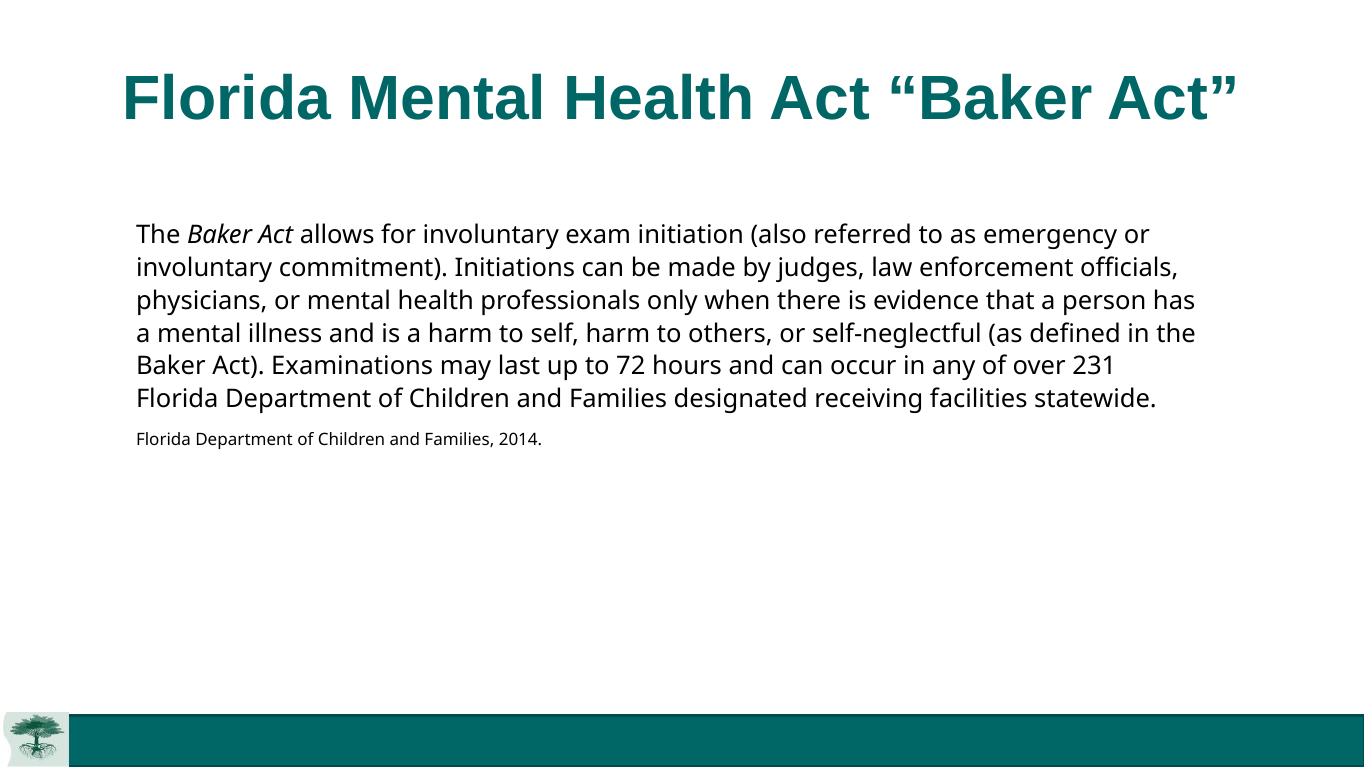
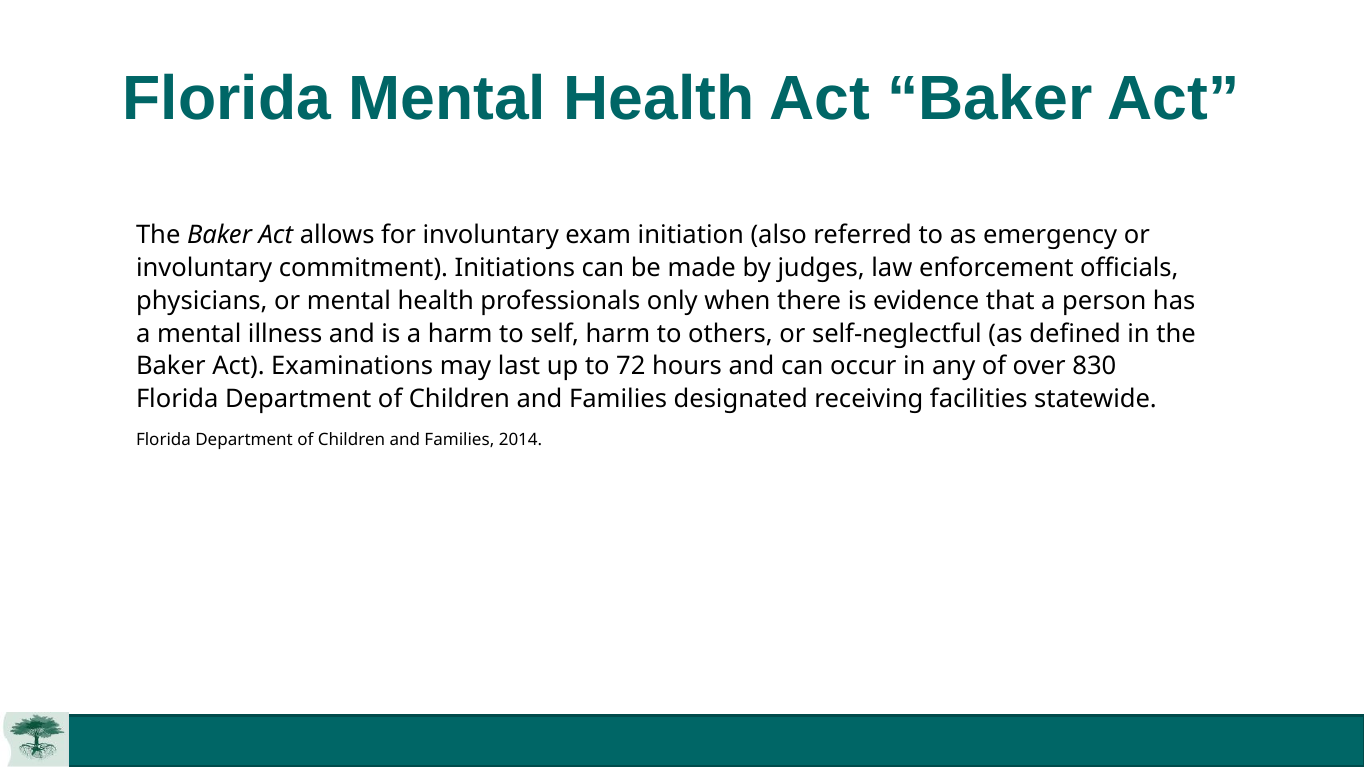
231: 231 -> 830
